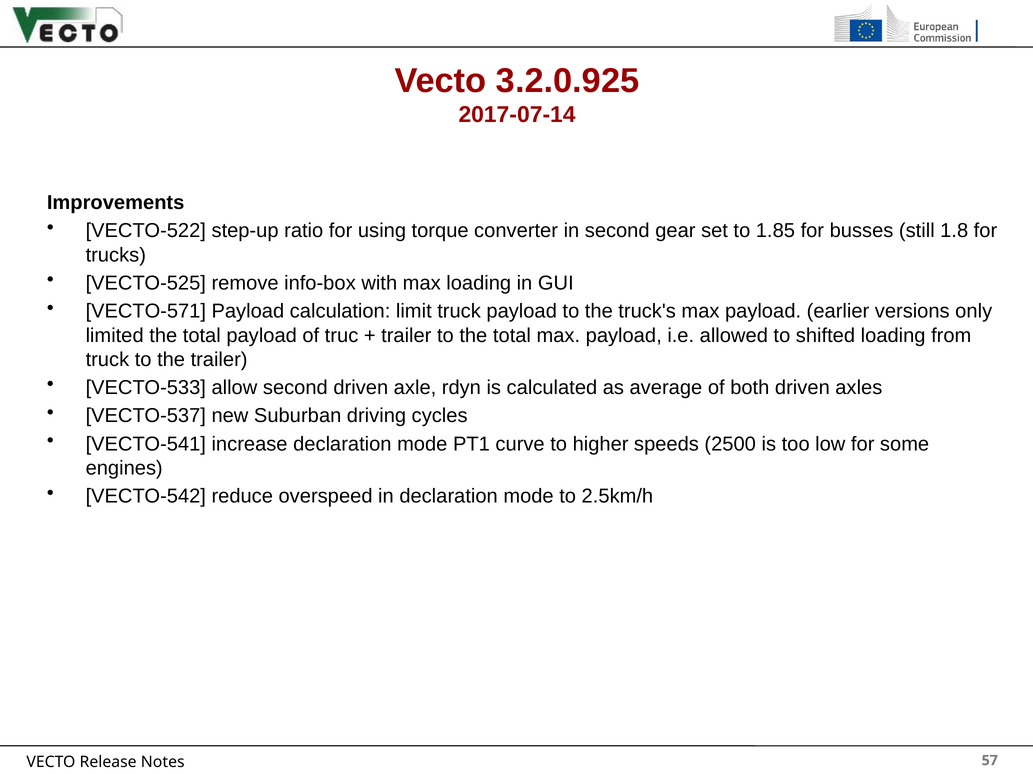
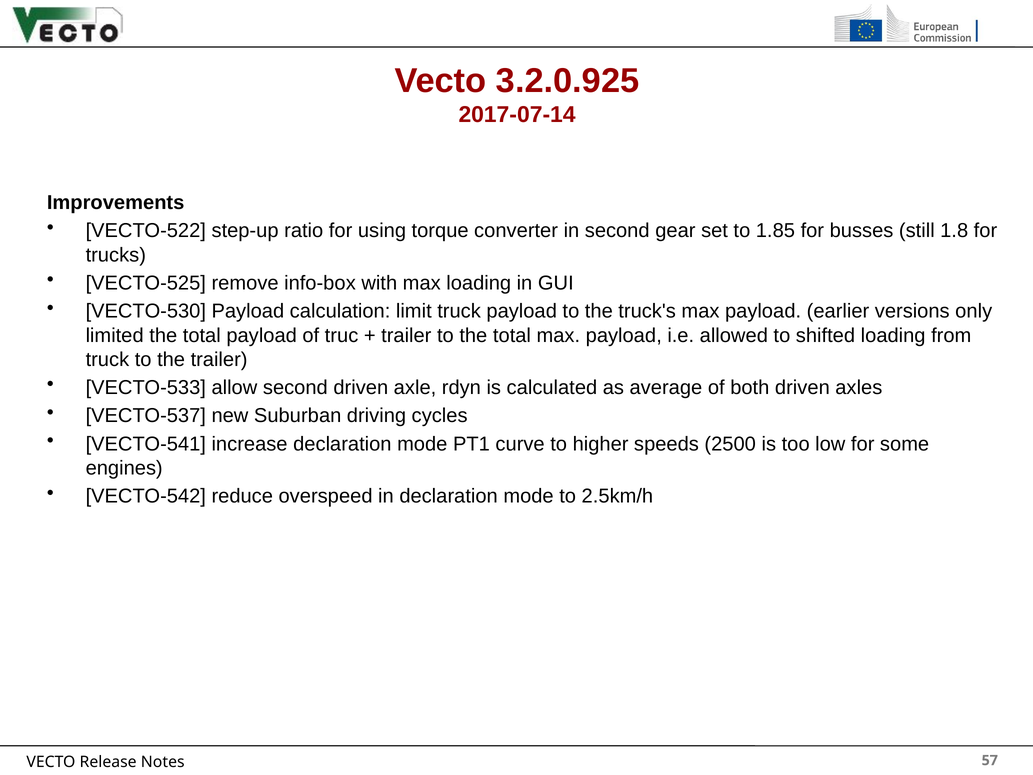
VECTO-571: VECTO-571 -> VECTO-530
